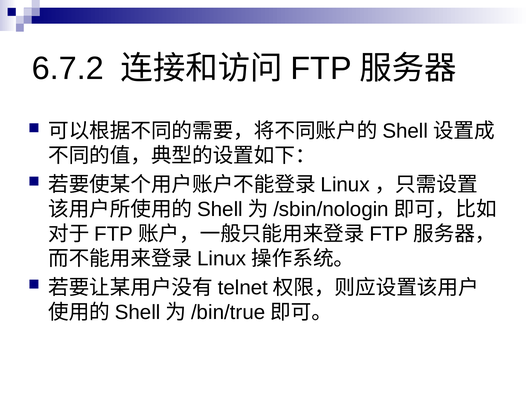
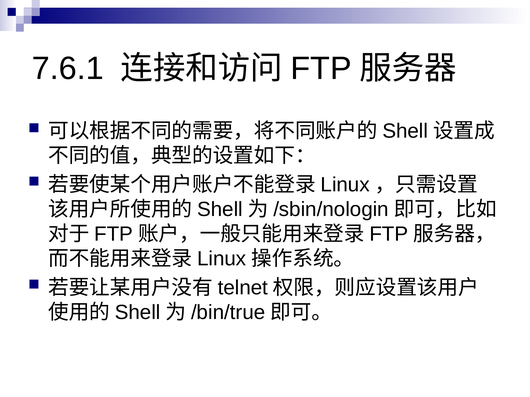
6.7.2: 6.7.2 -> 7.6.1
